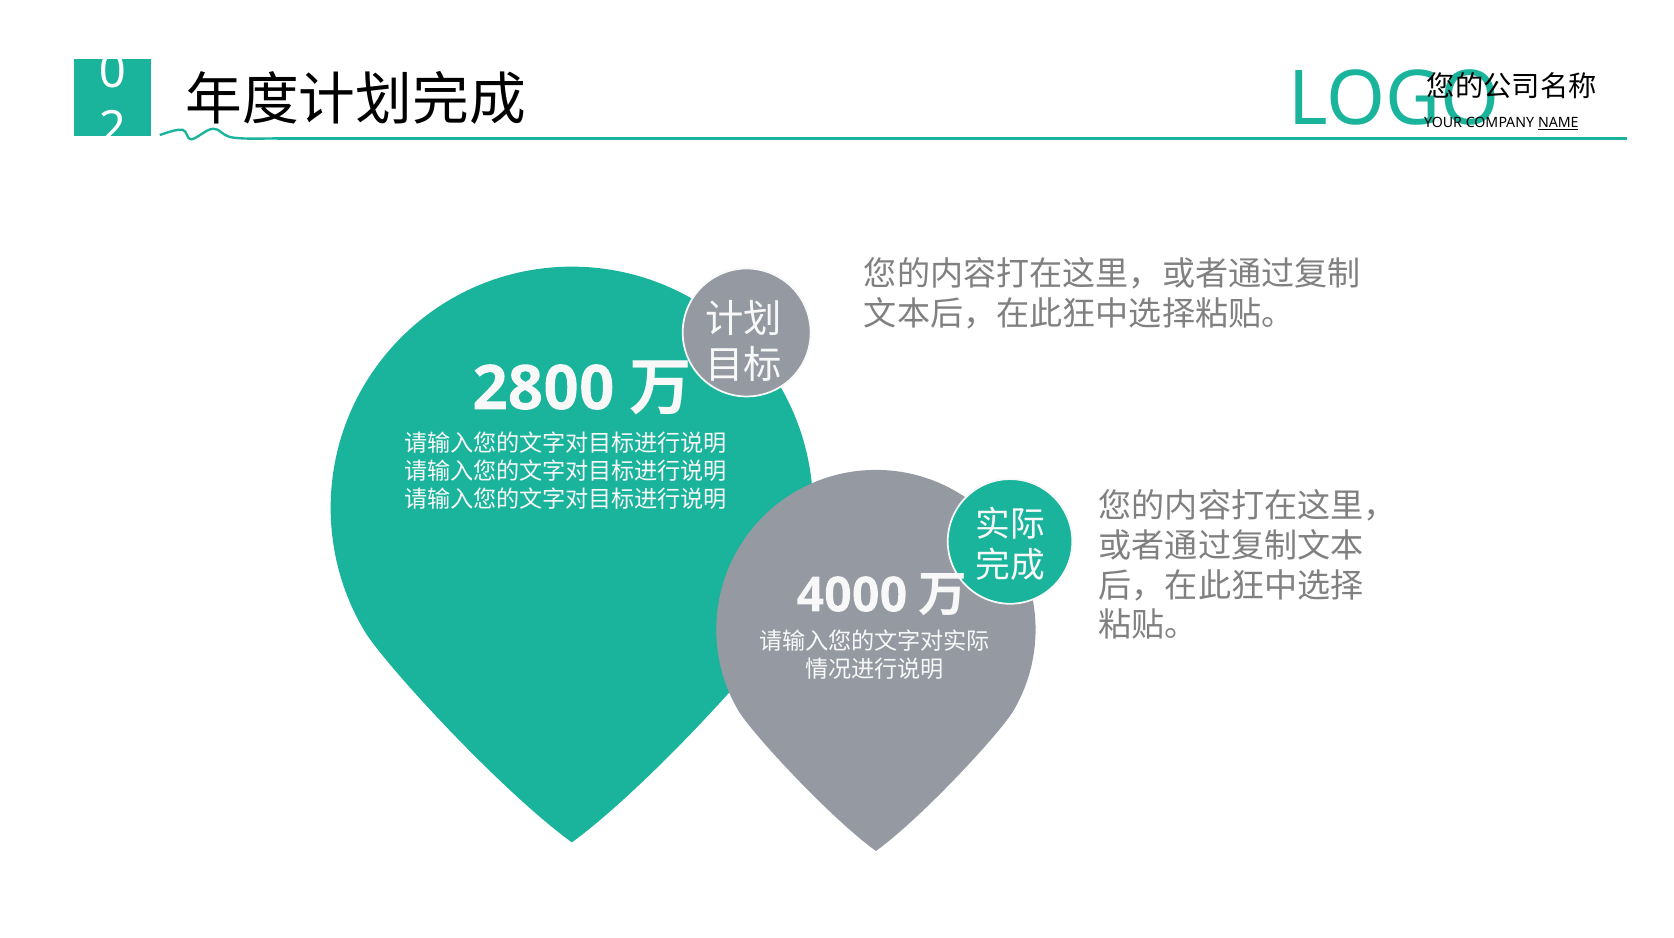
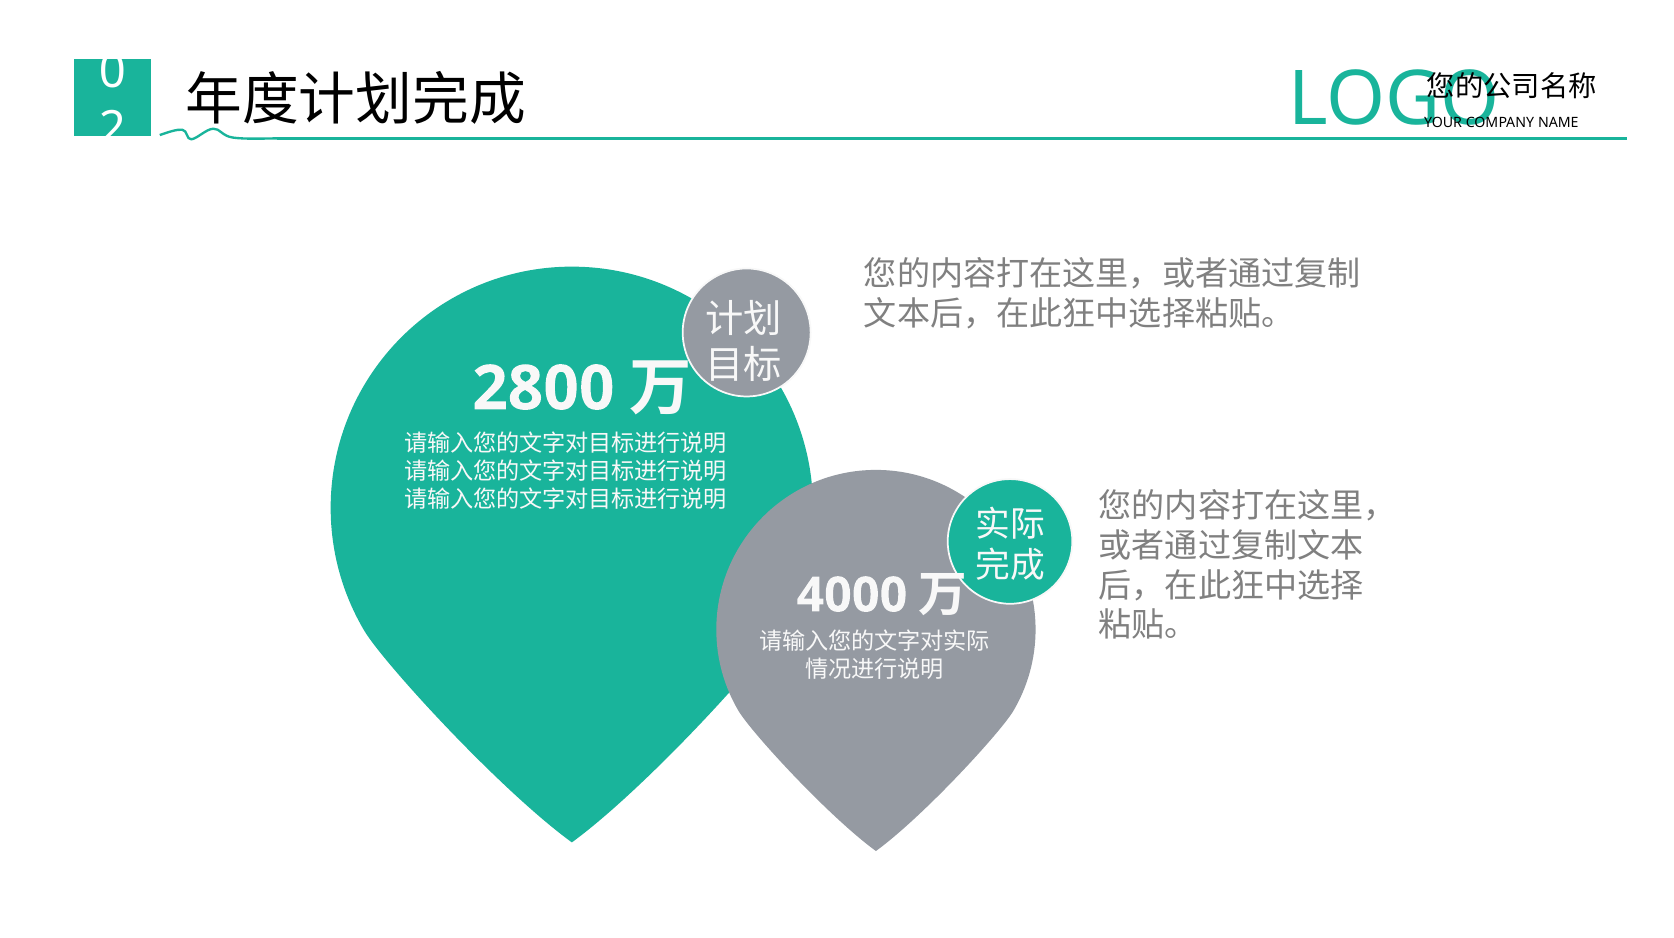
NAME underline: present -> none
